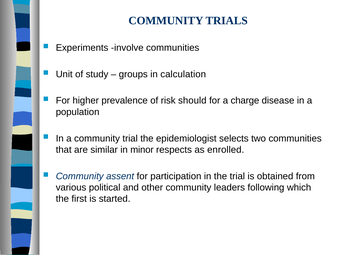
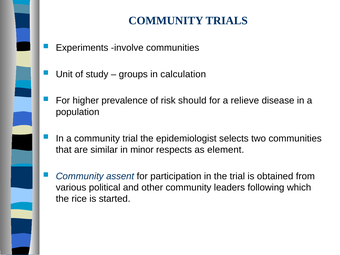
charge: charge -> relieve
enrolled: enrolled -> element
first: first -> rice
